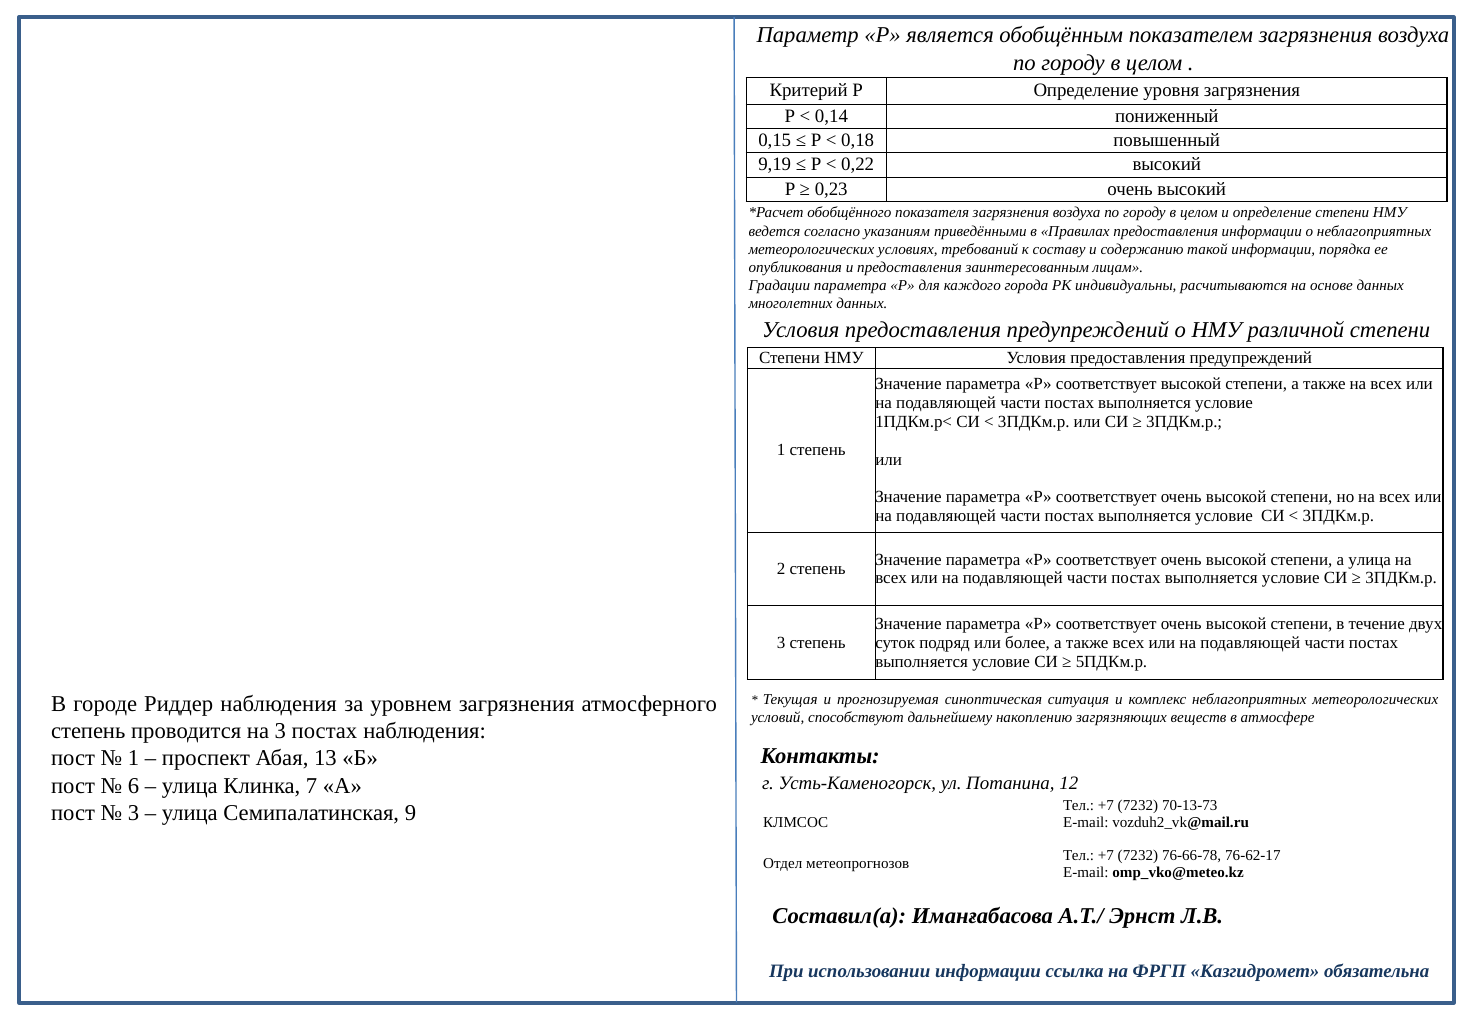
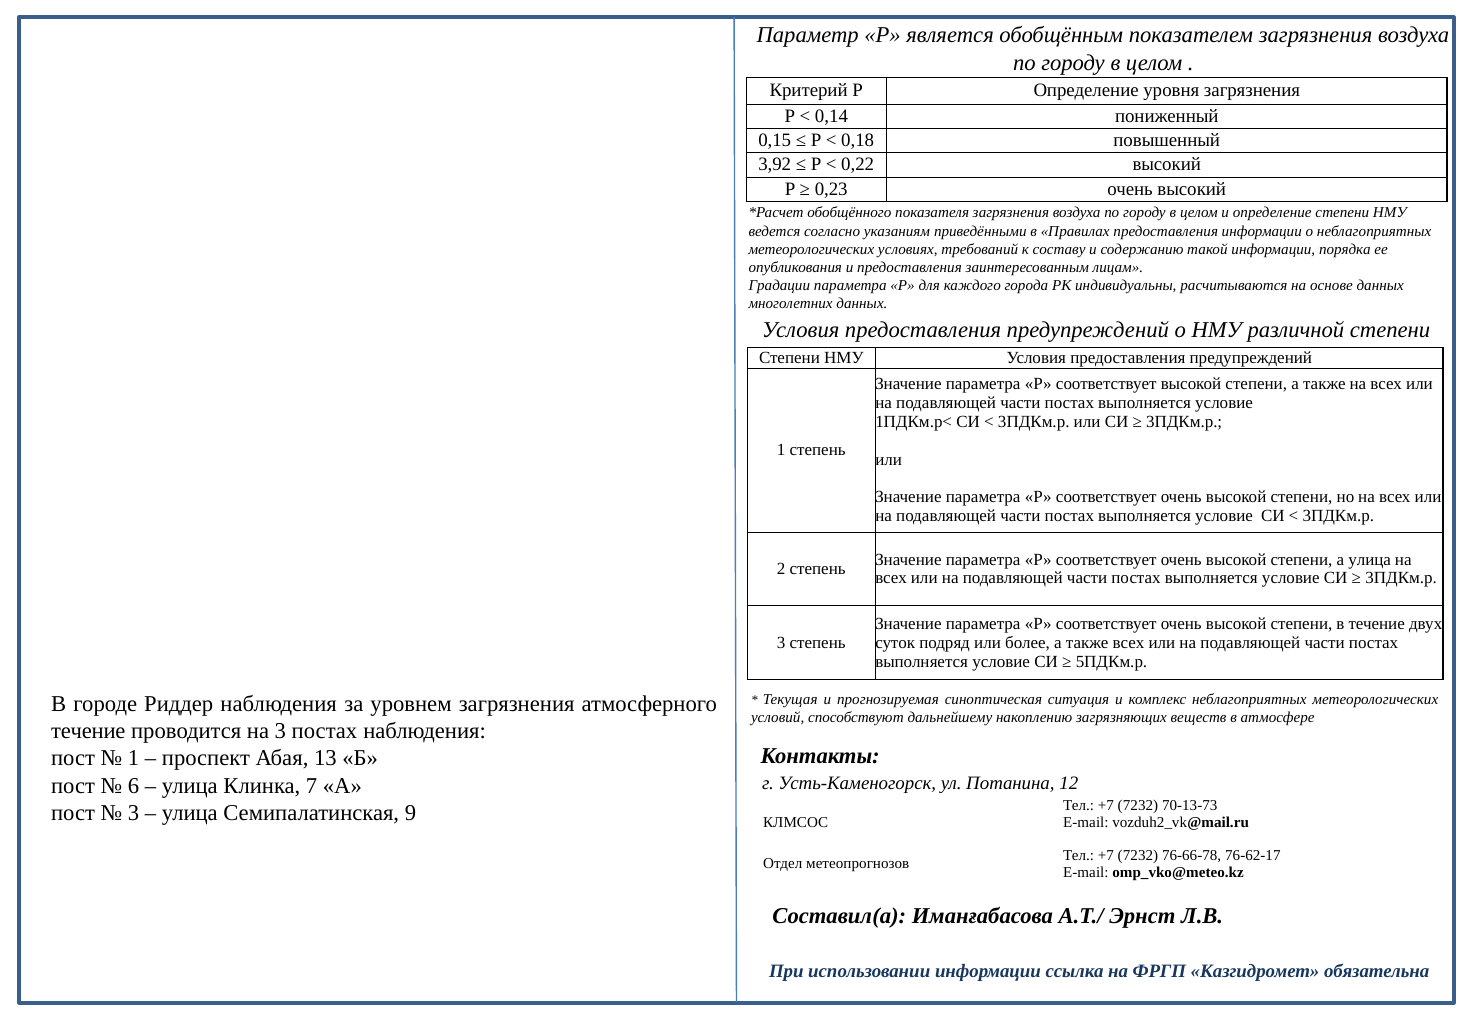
9,19: 9,19 -> 3,92
степень at (88, 731): степень -> течение
